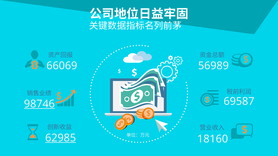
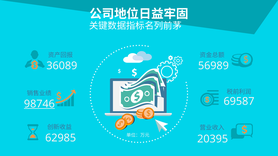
66069: 66069 -> 36089
62985 underline: present -> none
18160: 18160 -> 20395
